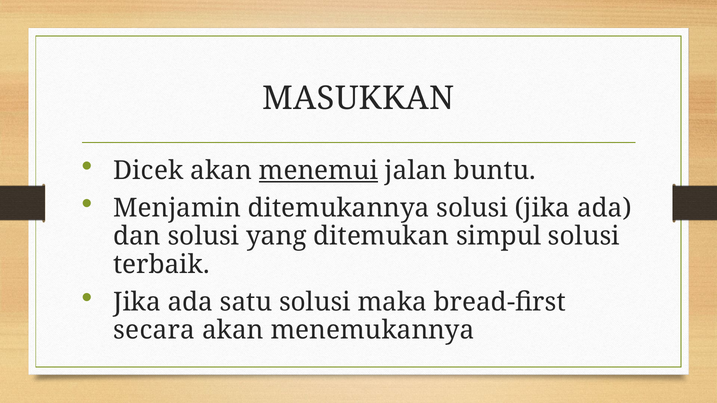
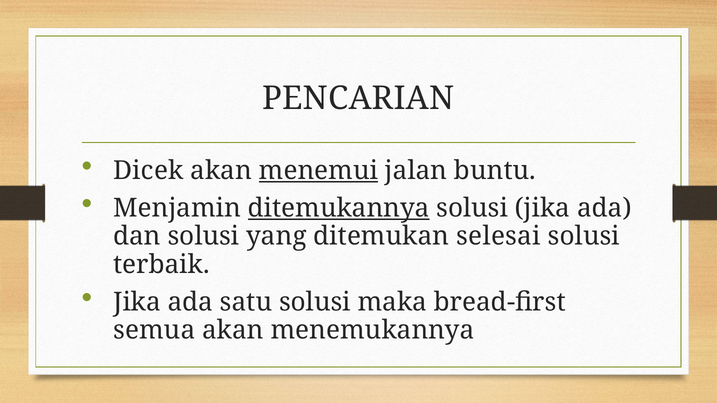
MASUKKAN: MASUKKAN -> PENCARIAN
ditemukannya underline: none -> present
simpul: simpul -> selesai
secara: secara -> semua
